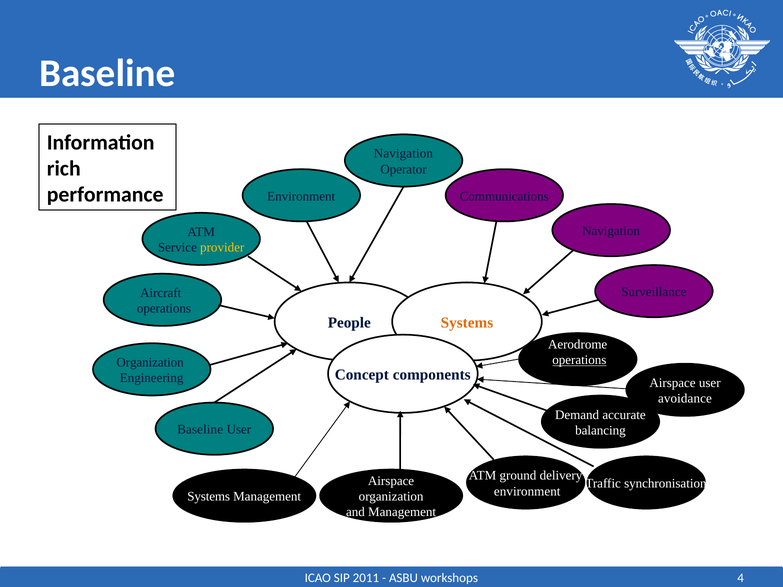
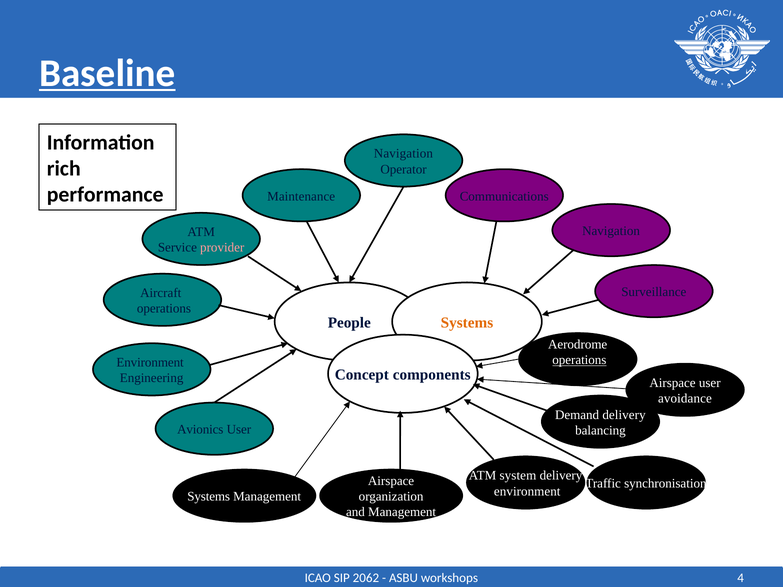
Baseline at (107, 73) underline: none -> present
Environment at (301, 196): Environment -> Maintenance
provider colour: yellow -> pink
Organization at (150, 363): Organization -> Environment
Demand accurate: accurate -> delivery
Baseline at (200, 430): Baseline -> Avionics
ground: ground -> system
2011: 2011 -> 2062
